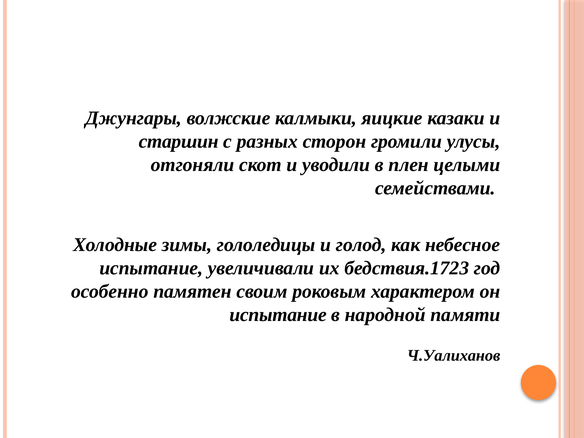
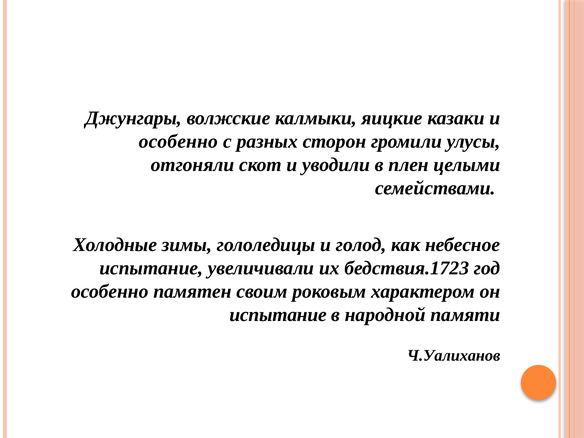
старшин at (179, 141): старшин -> особенно
